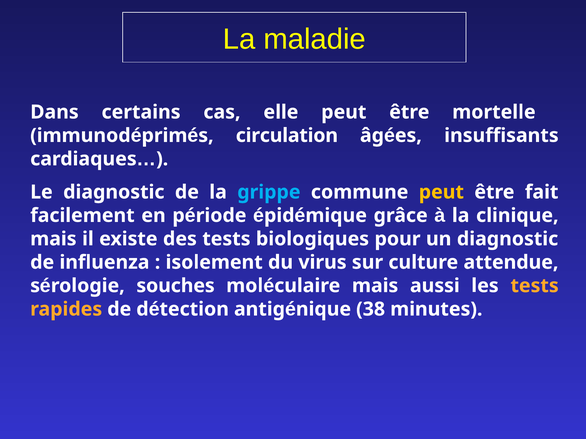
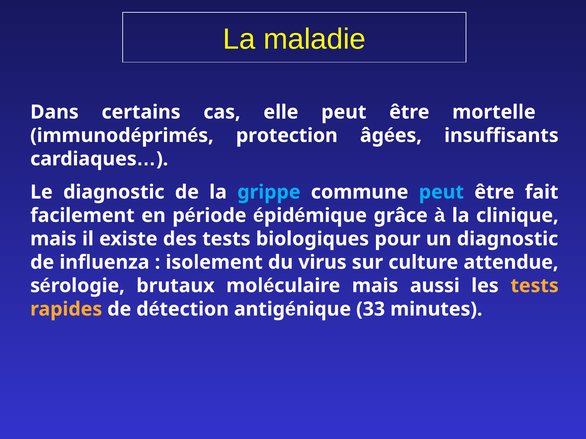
circulation: circulation -> protection
peut at (441, 192) colour: yellow -> light blue
souches: souches -> brutaux
38: 38 -> 33
